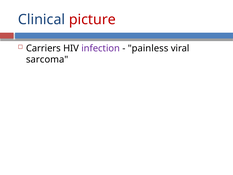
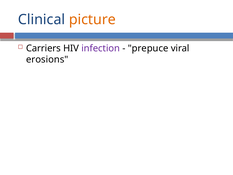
picture colour: red -> orange
painless: painless -> prepuce
sarcoma: sarcoma -> erosions
